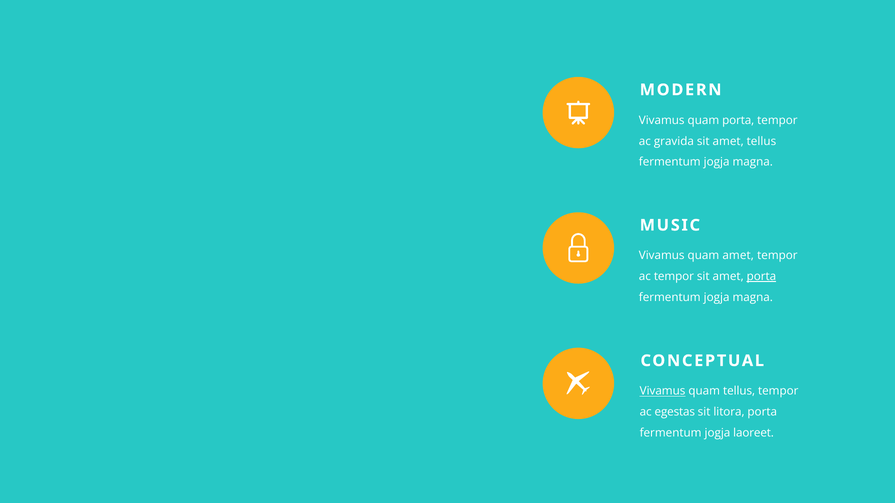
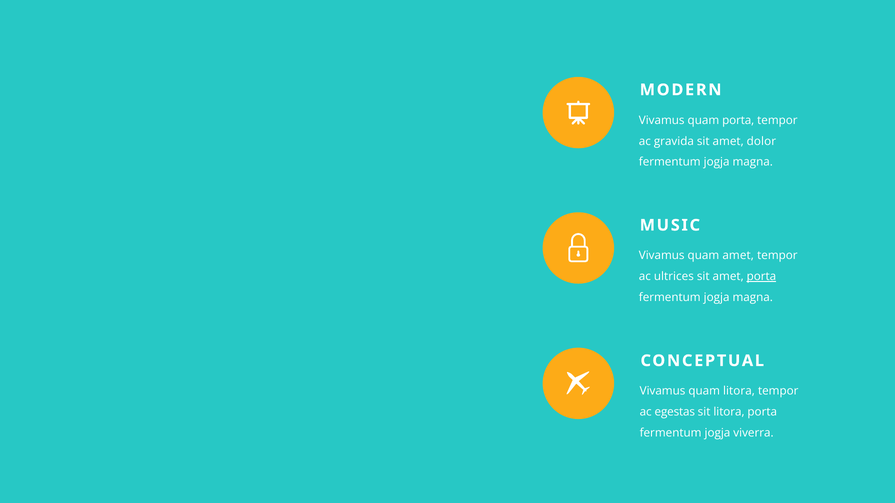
amet tellus: tellus -> dolor
ac tempor: tempor -> ultrices
Vivamus at (663, 391) underline: present -> none
quam tellus: tellus -> litora
laoreet: laoreet -> viverra
